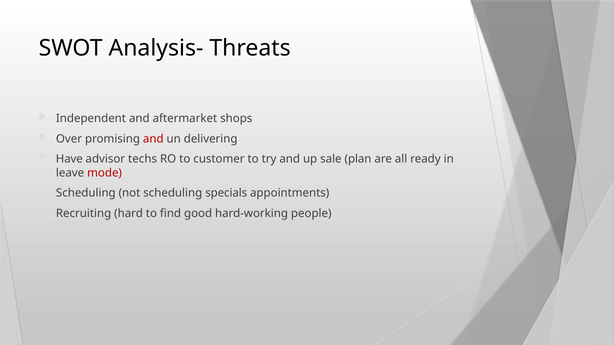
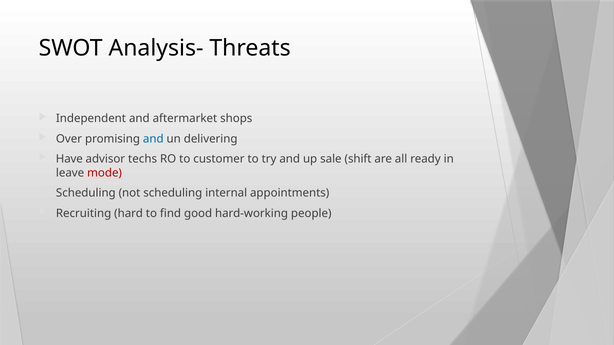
and at (153, 139) colour: red -> blue
plan: plan -> shift
specials: specials -> internal
